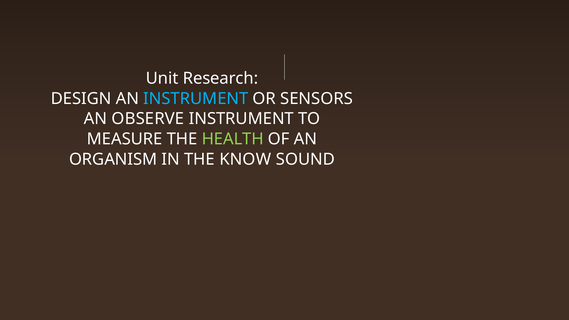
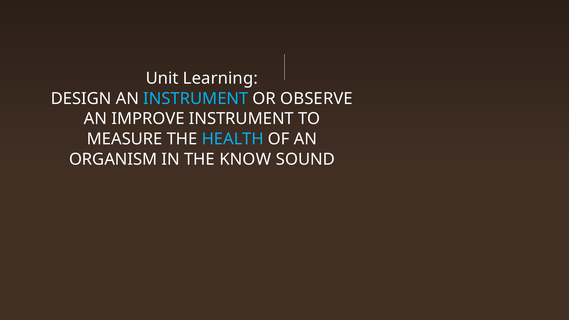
Research: Research -> Learning
SENSORS: SENSORS -> OBSERVE
OBSERVE: OBSERVE -> IMPROVE
HEALTH colour: light green -> light blue
